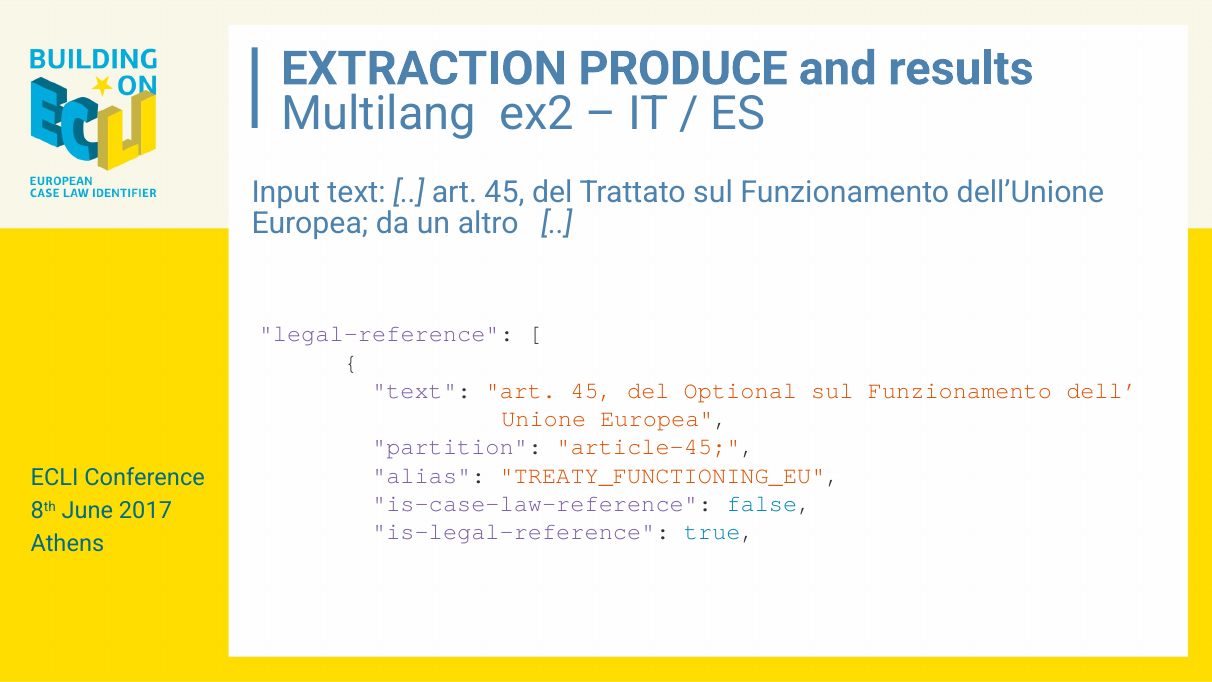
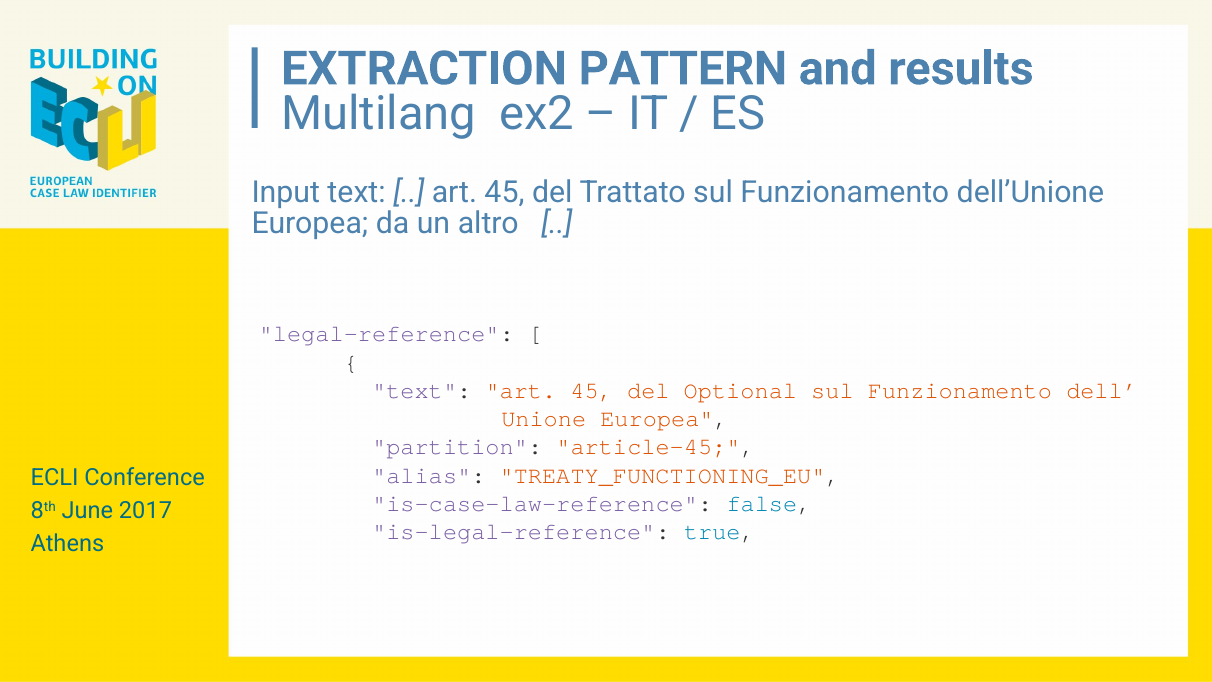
PRODUCE: PRODUCE -> PATTERN
